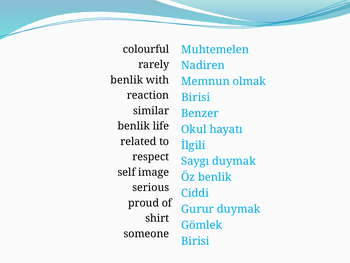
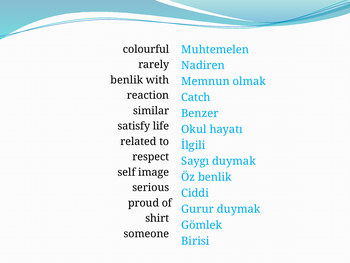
Birisi at (196, 97): Birisi -> Catch
benlik at (134, 126): benlik -> satisfy
